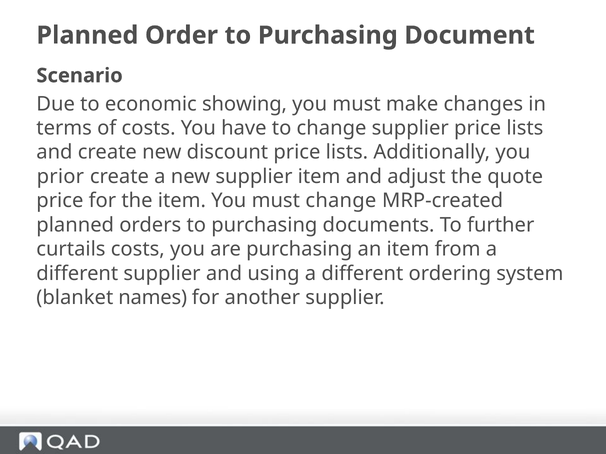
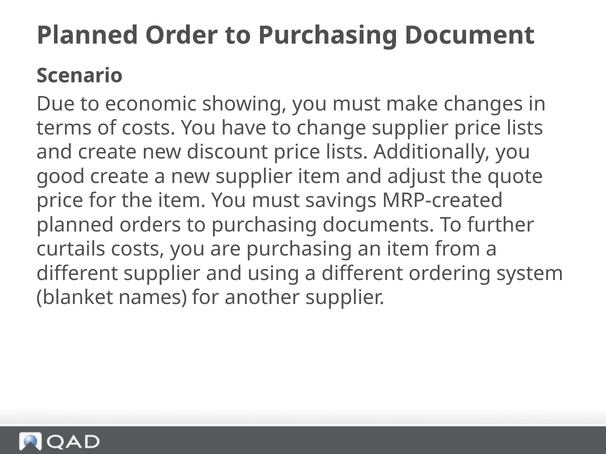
prior: prior -> good
must change: change -> savings
